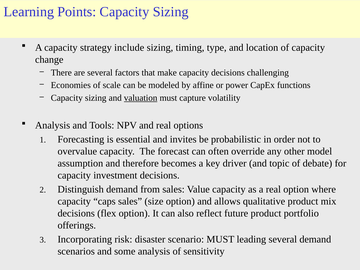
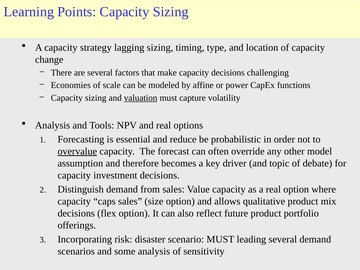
include: include -> lagging
invites: invites -> reduce
overvalue underline: none -> present
